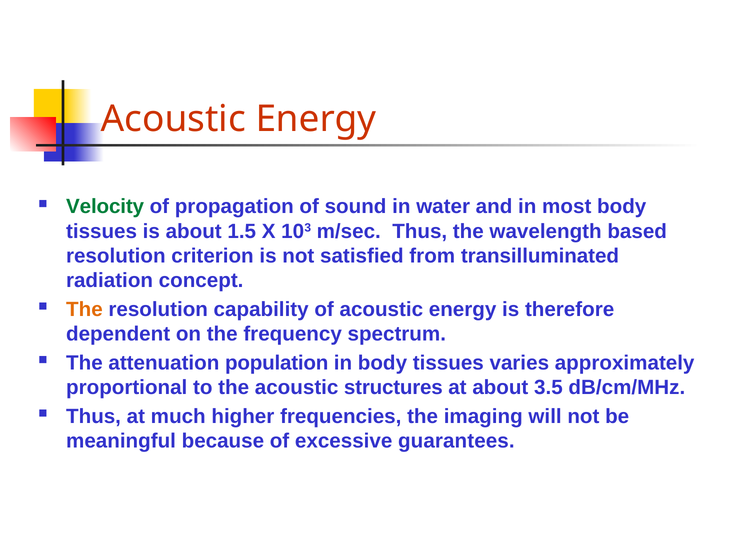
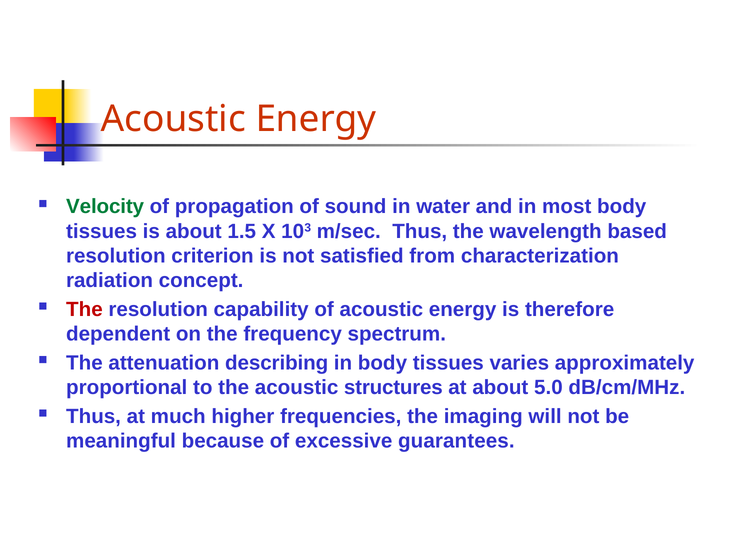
transilluminated: transilluminated -> characterization
The at (84, 310) colour: orange -> red
population: population -> describing
3.5: 3.5 -> 5.0
